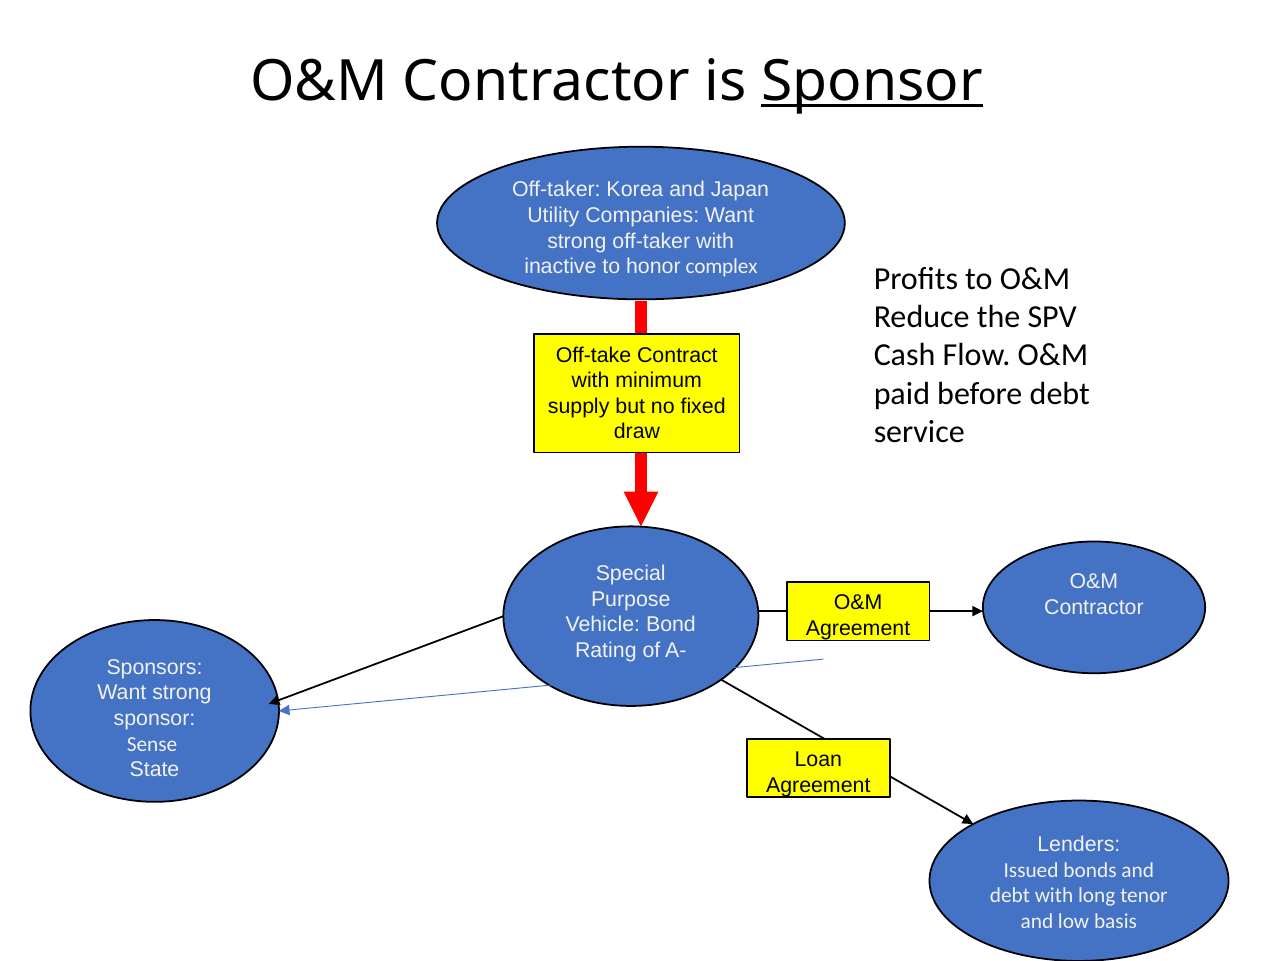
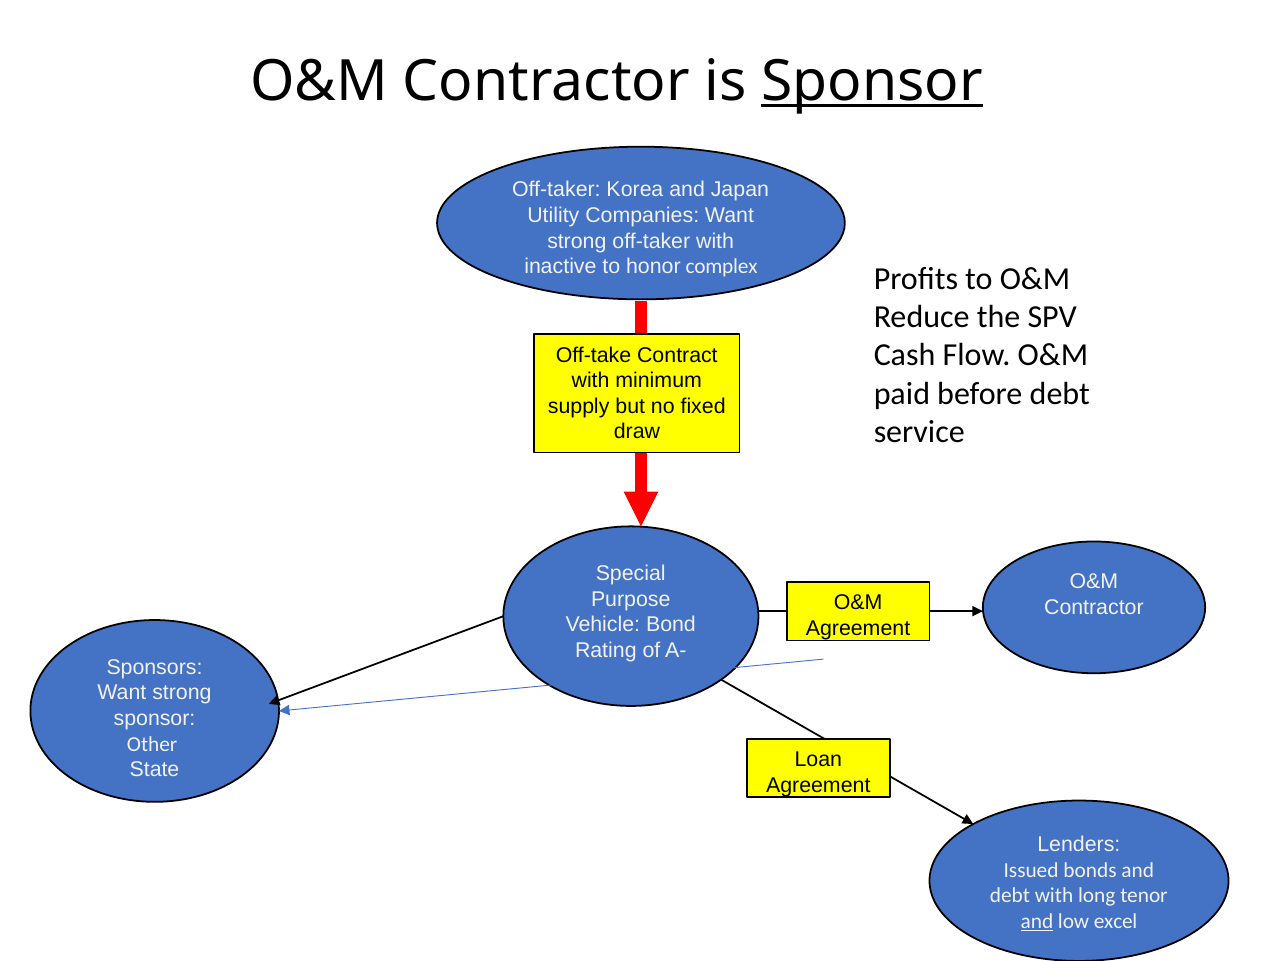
Sense: Sense -> Other
and at (1037, 922) underline: none -> present
basis: basis -> excel
